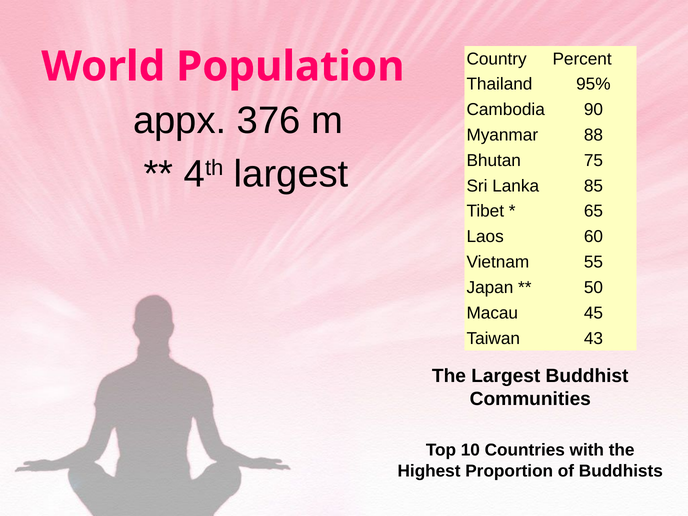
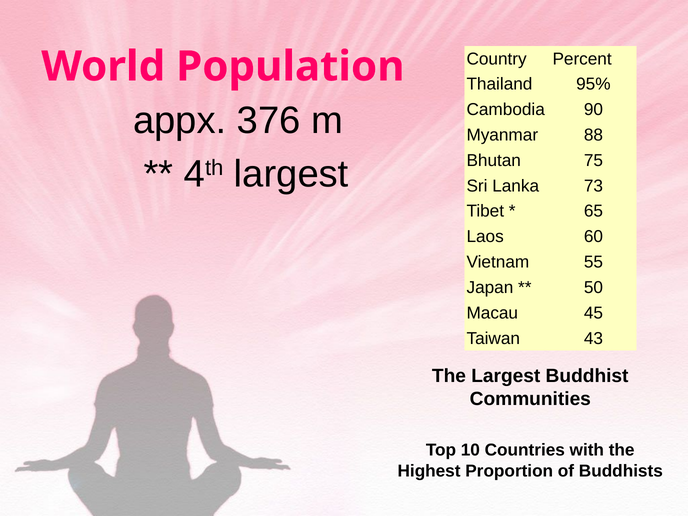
85: 85 -> 73
